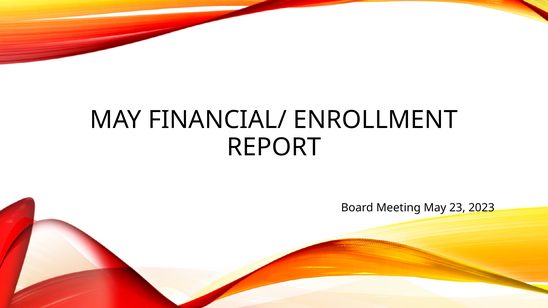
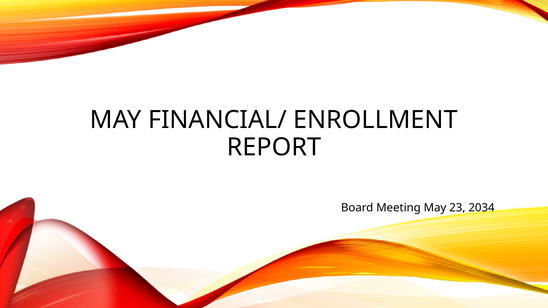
2023: 2023 -> 2034
